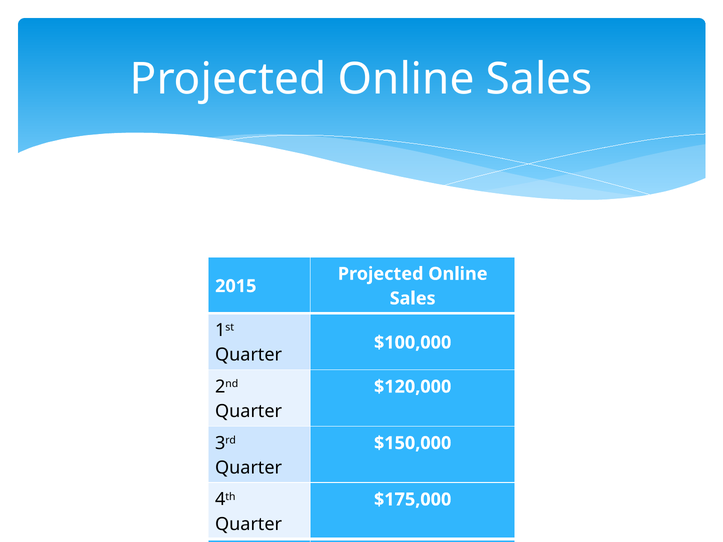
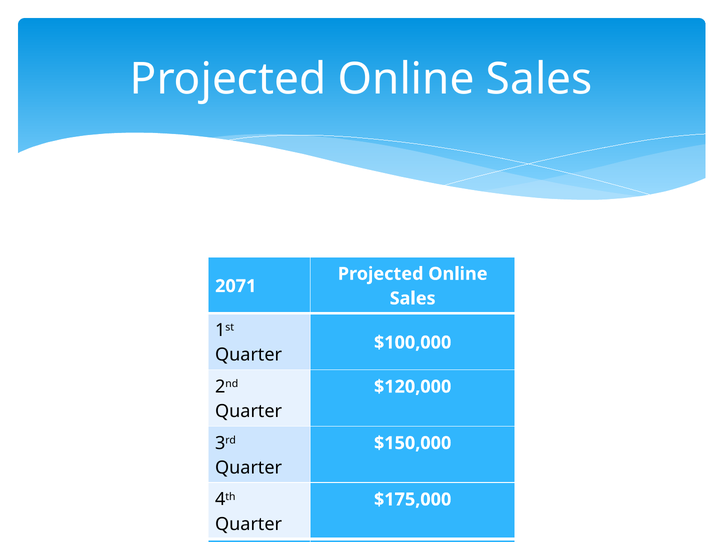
2015: 2015 -> 2071
